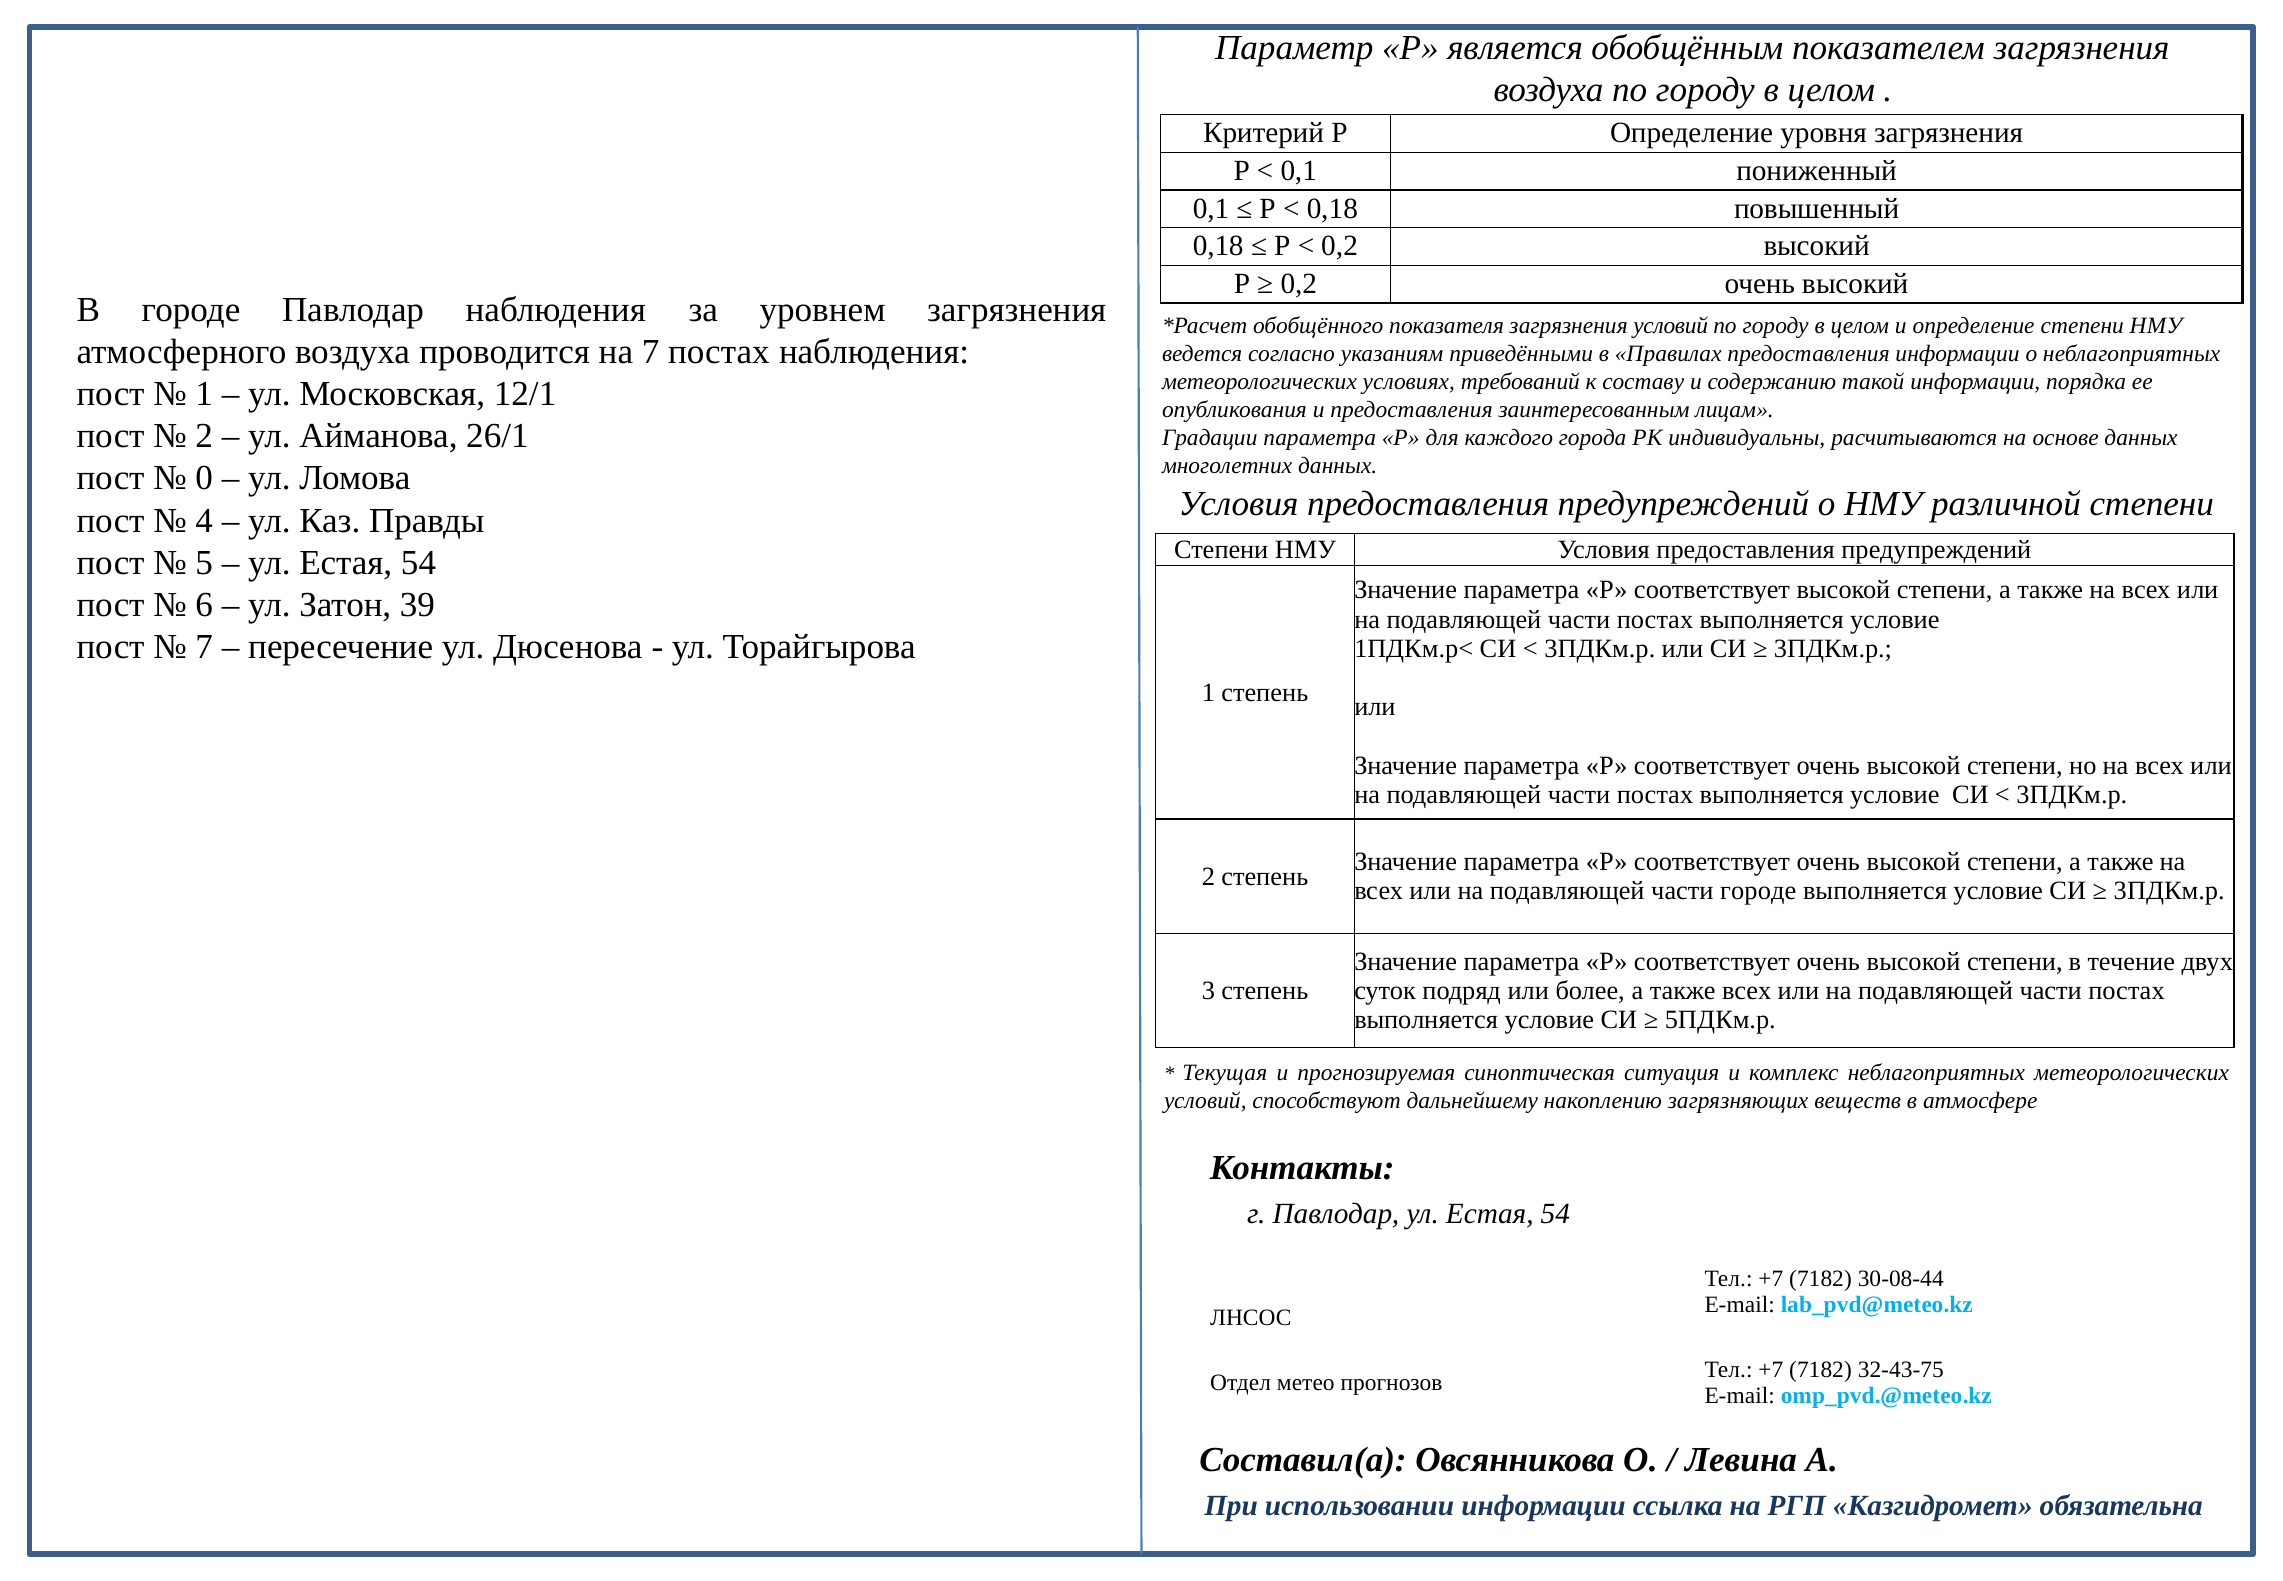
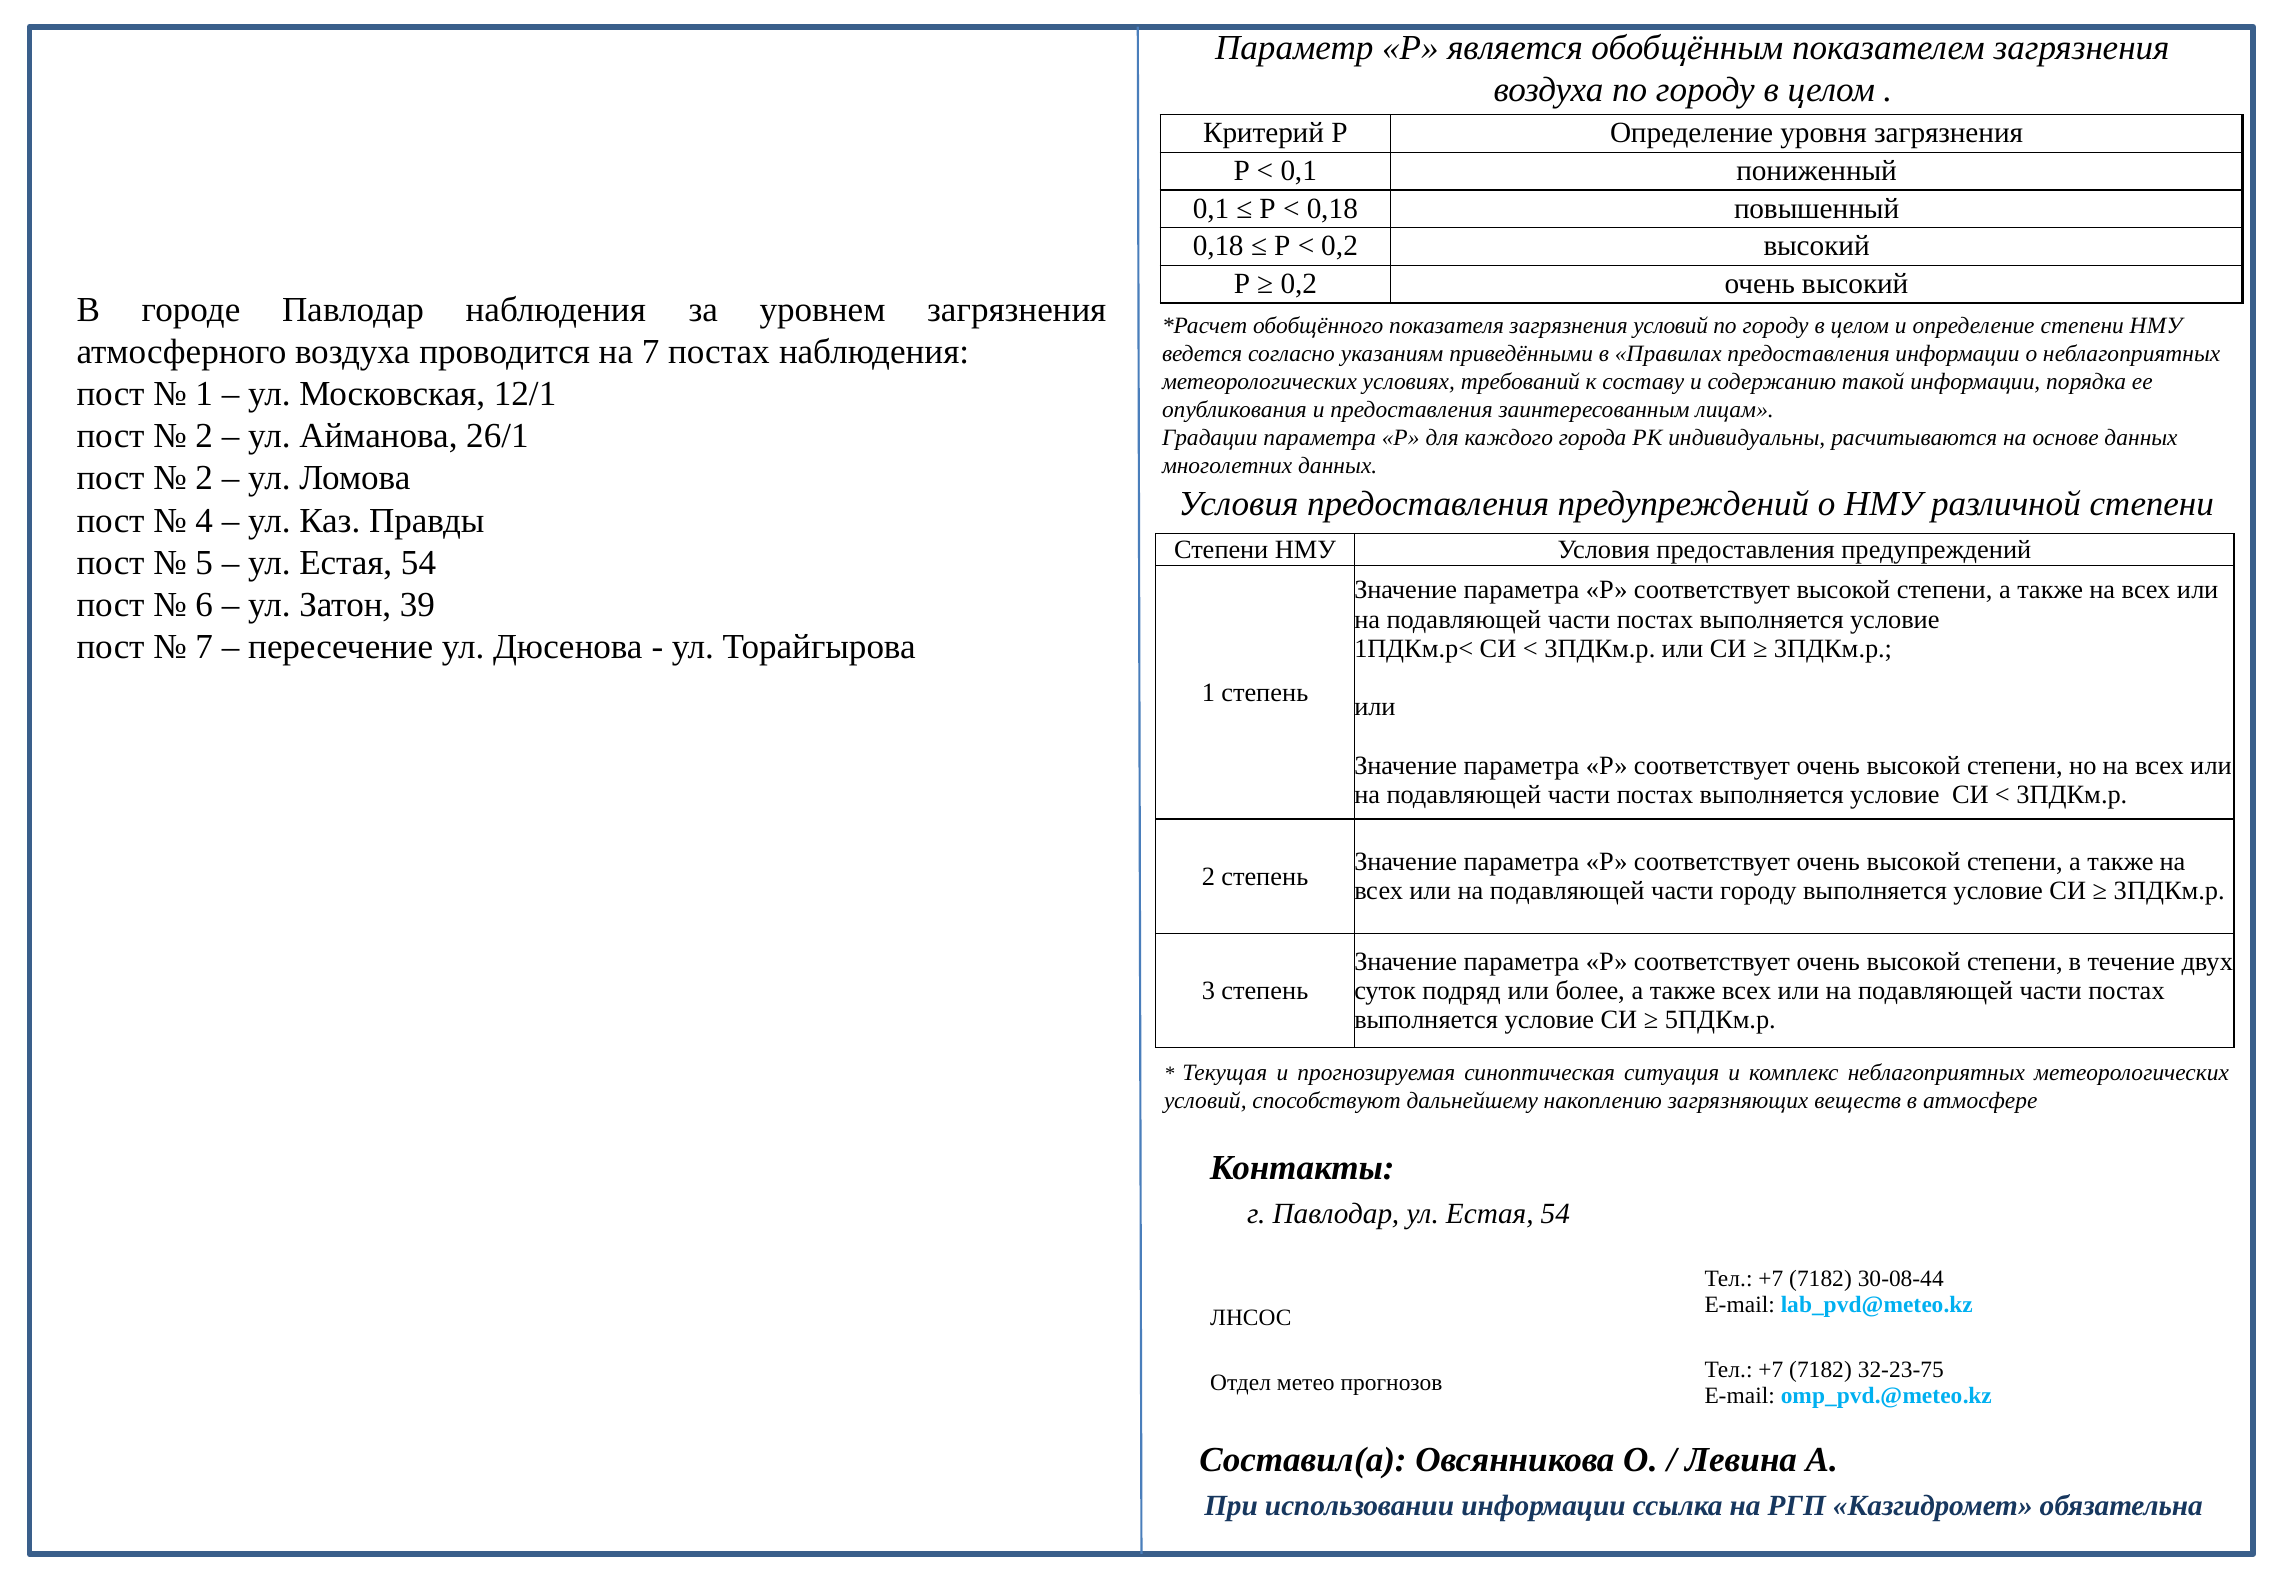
0 at (204, 478): 0 -> 2
части городе: городе -> городу
32-43-75: 32-43-75 -> 32-23-75
